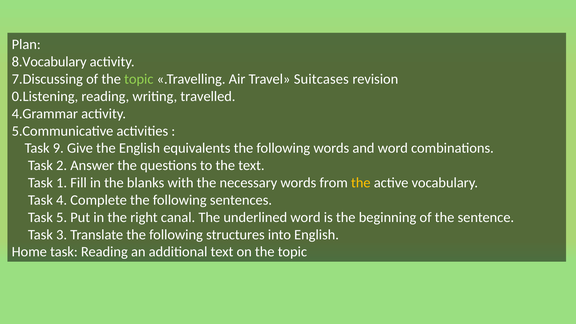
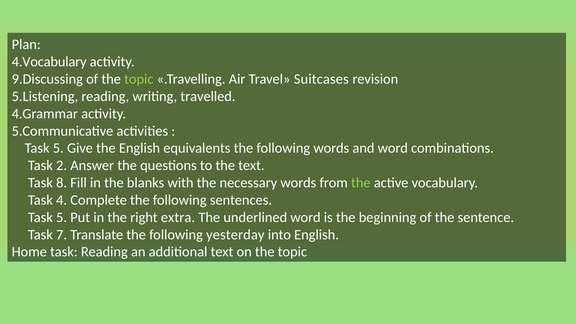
8.Vocabulary: 8.Vocabulary -> 4.Vocabulary
7.Discussing: 7.Discussing -> 9.Discussing
0.Listening: 0.Listening -> 5.Listening
9 at (58, 148): 9 -> 5
1: 1 -> 8
the at (361, 183) colour: yellow -> light green
canal: canal -> extra
3: 3 -> 7
structures: structures -> yesterday
